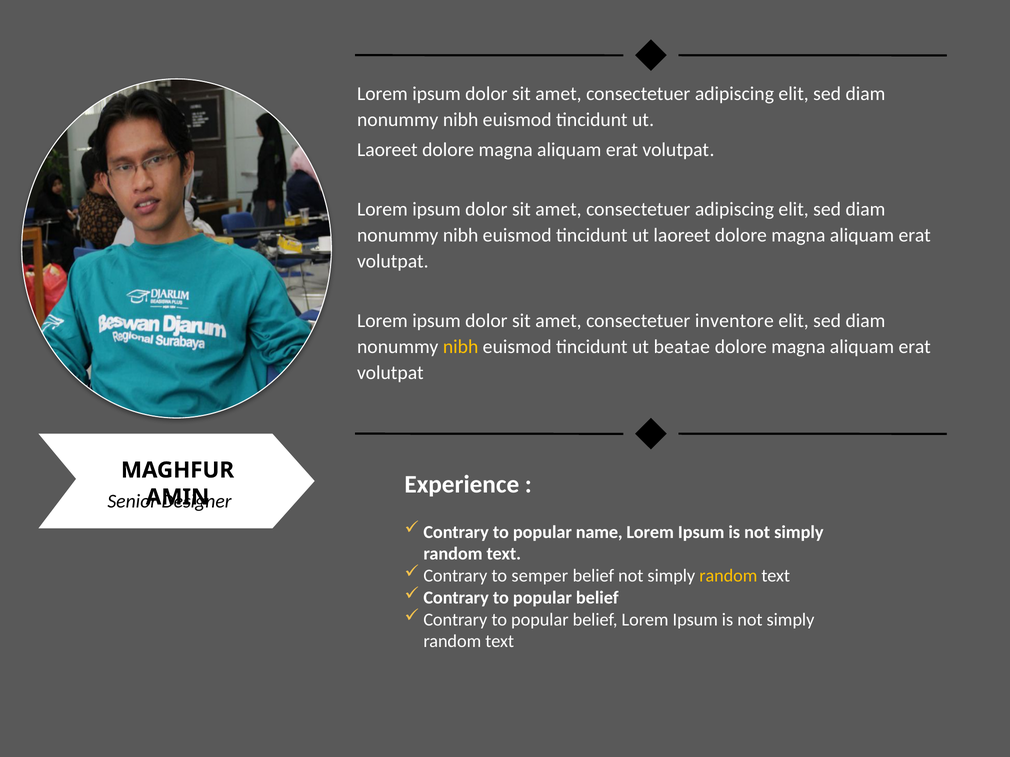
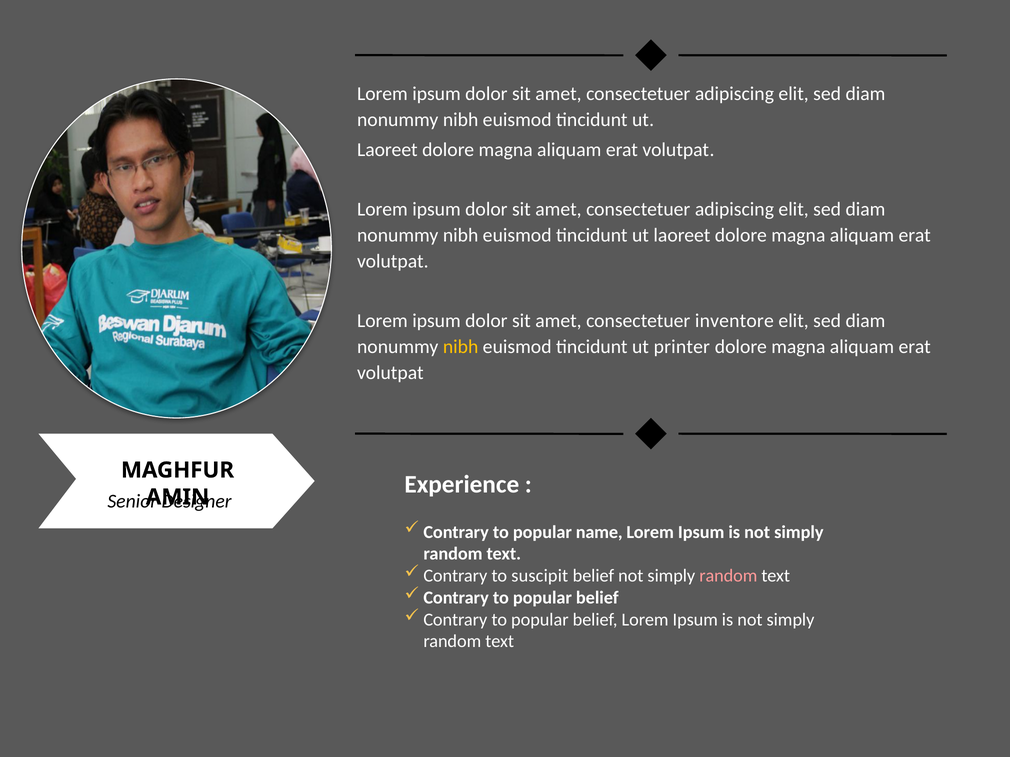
beatae: beatae -> printer
semper: semper -> suscipit
random at (728, 576) colour: yellow -> pink
